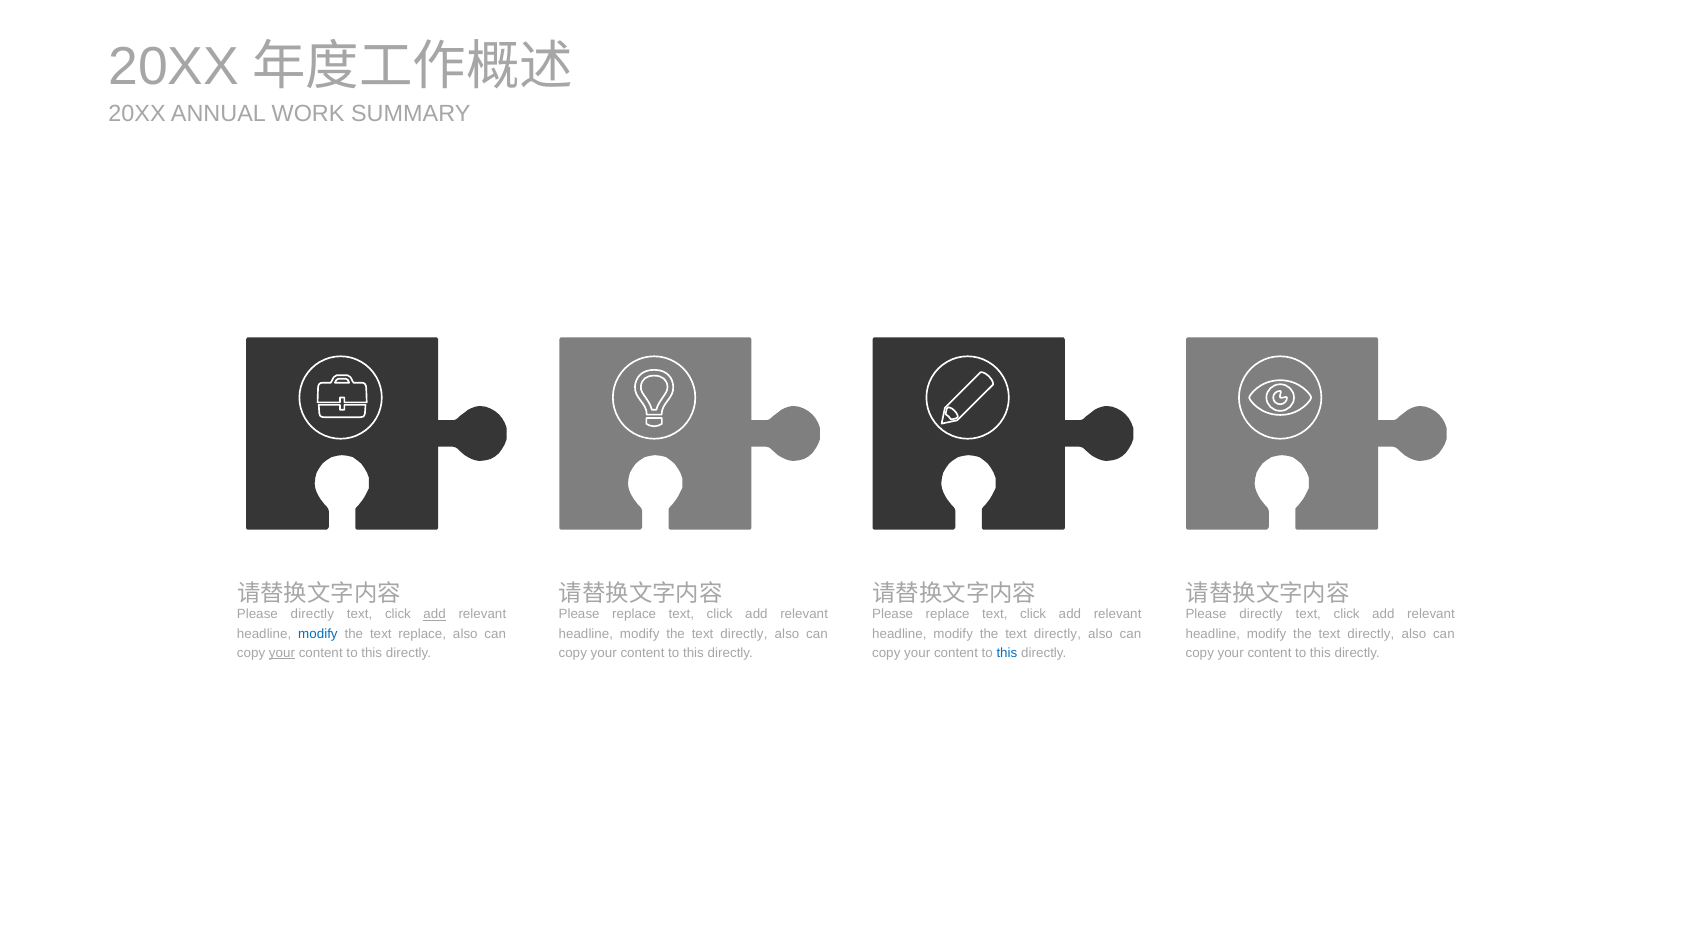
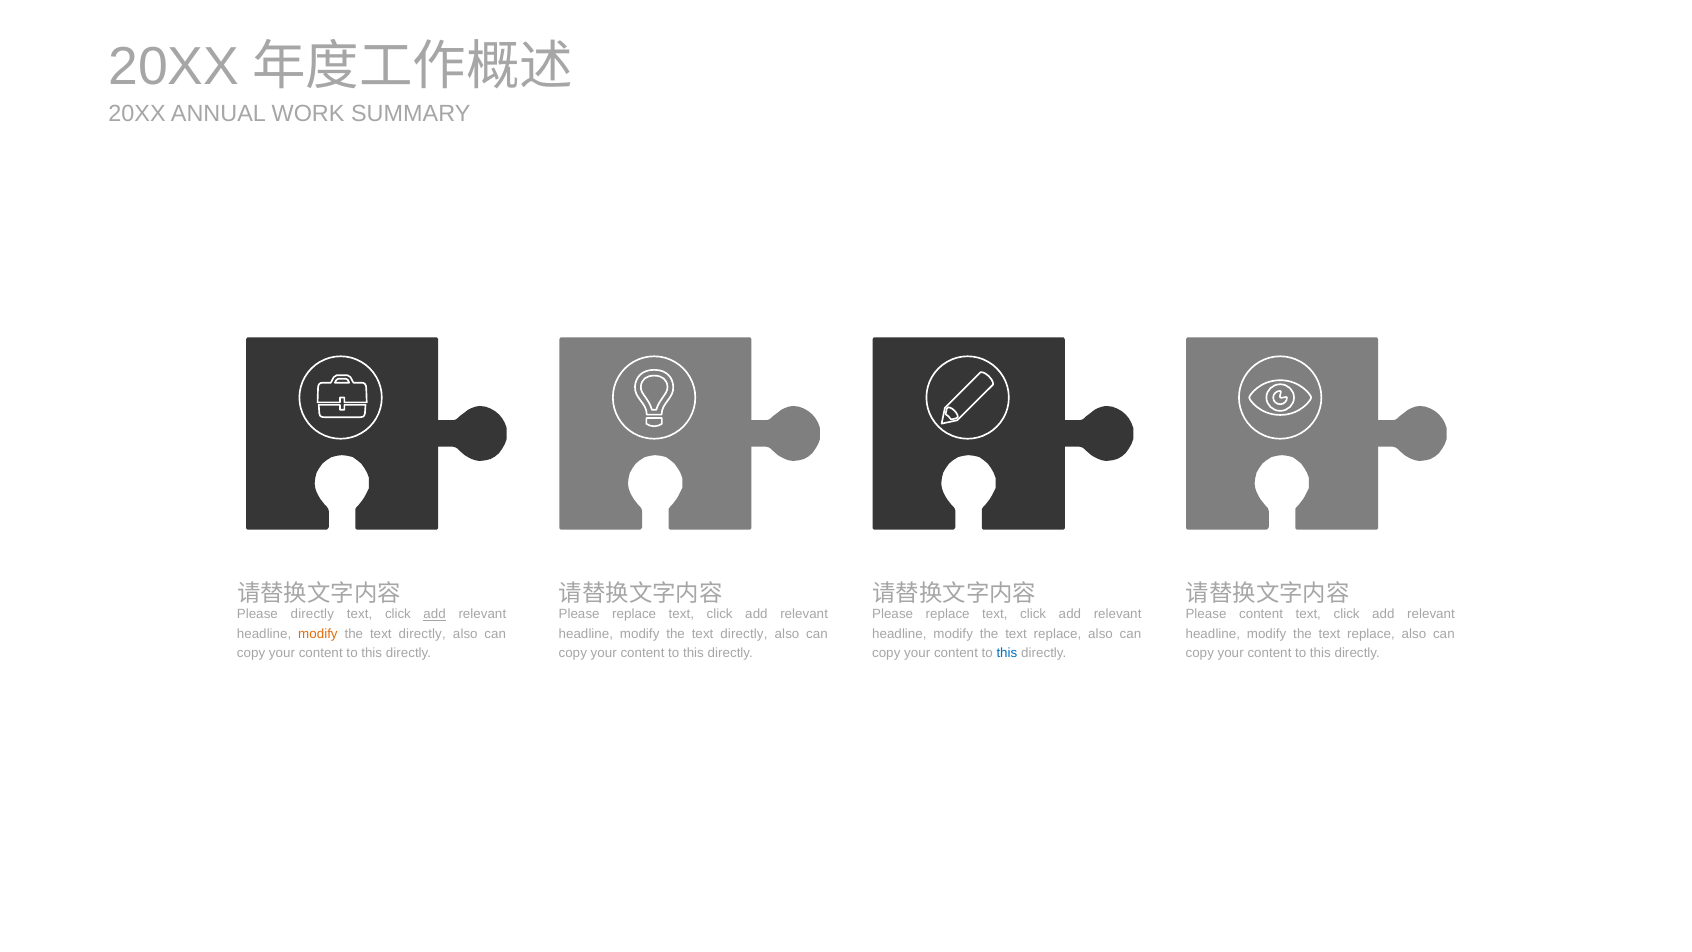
directly at (1261, 614): directly -> content
modify at (318, 634) colour: blue -> orange
replace at (422, 634): replace -> directly
directly at (1057, 634): directly -> replace
directly at (1371, 634): directly -> replace
your at (282, 653) underline: present -> none
